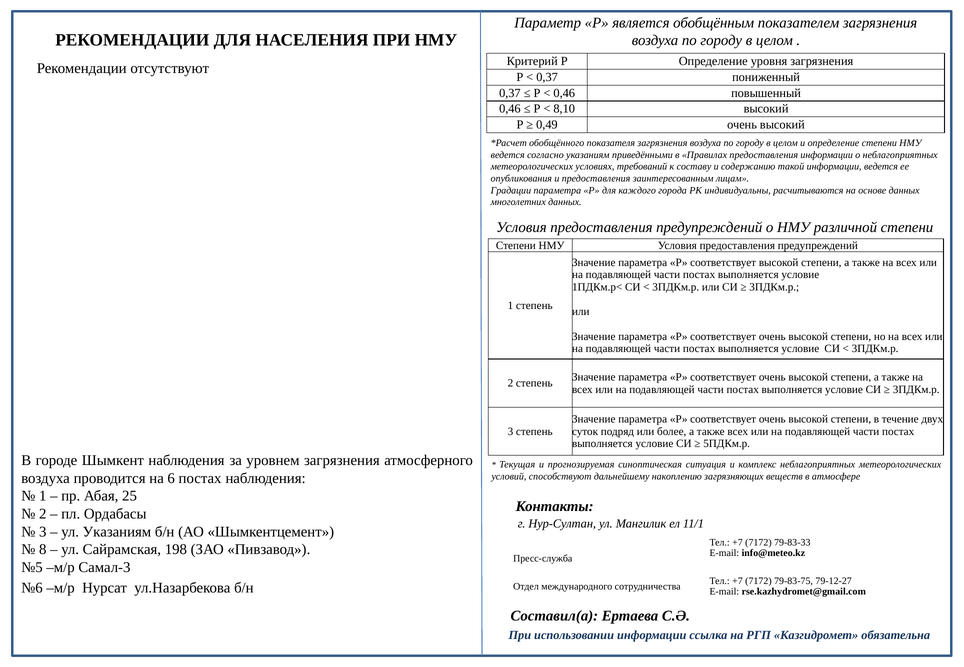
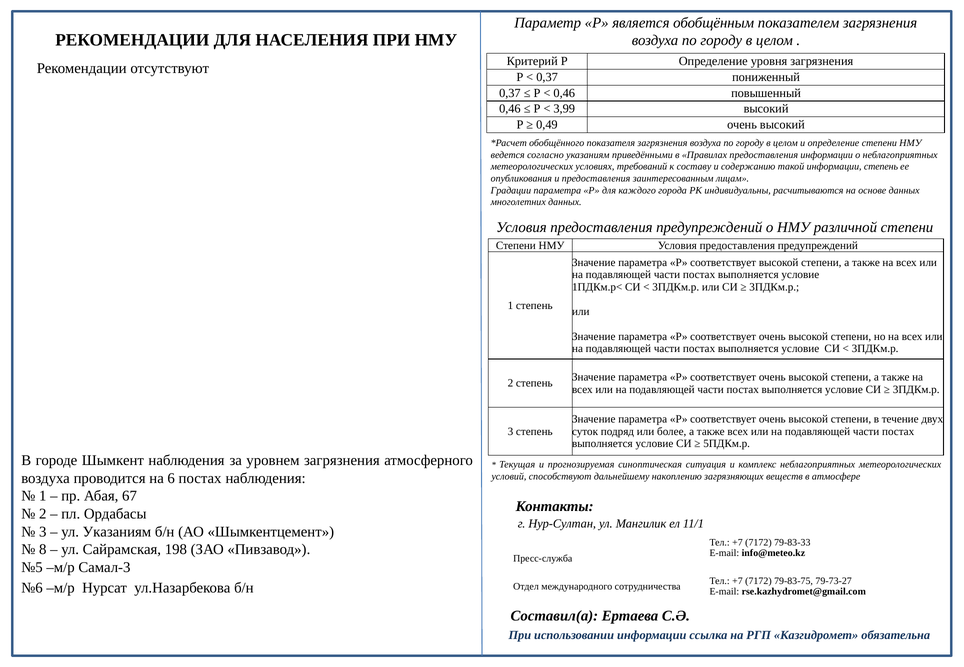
8,10: 8,10 -> 3,99
информации ведется: ведется -> степень
25: 25 -> 67
79-12-27: 79-12-27 -> 79-73-27
